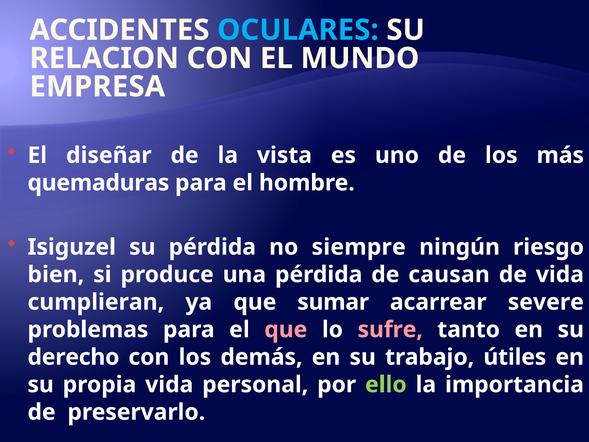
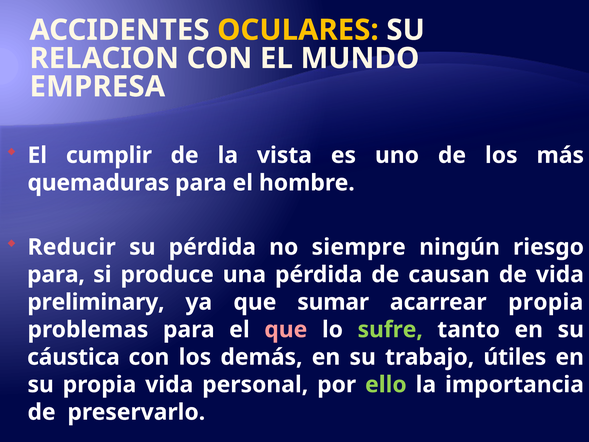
OCULARES colour: light blue -> yellow
diseñar: diseñar -> cumplir
Isiguzel: Isiguzel -> Reducir
bien at (56, 274): bien -> para
cumplieran: cumplieran -> preliminary
acarrear severe: severe -> propia
sufre colour: pink -> light green
derecho: derecho -> cáustica
